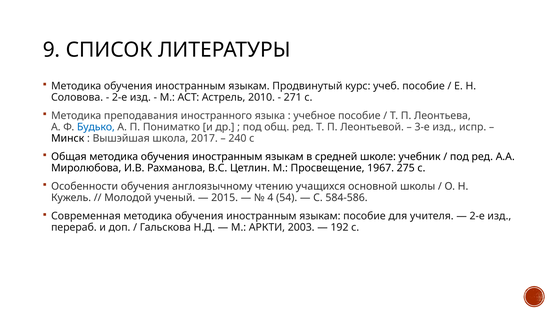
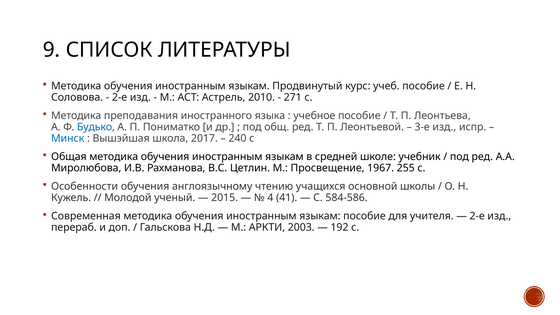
Минск colour: black -> blue
275: 275 -> 255
54: 54 -> 41
